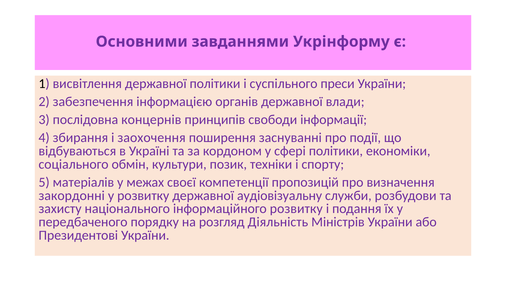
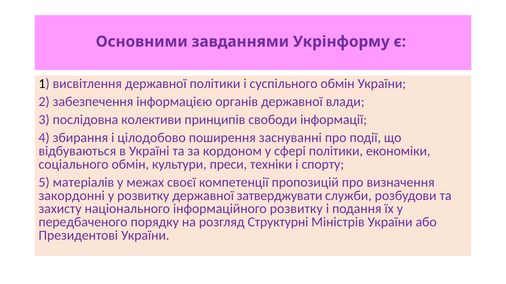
суспільного преси: преси -> обмін
концернів: концернів -> колективи
заохочення: заохочення -> цілодобово
позик: позик -> преси
аудіовізуальну: аудіовізуальну -> затверджувати
Діяльність: Діяльність -> Структурні
